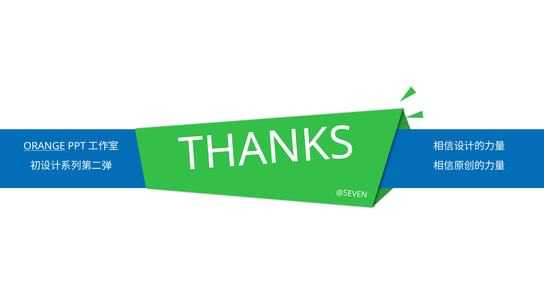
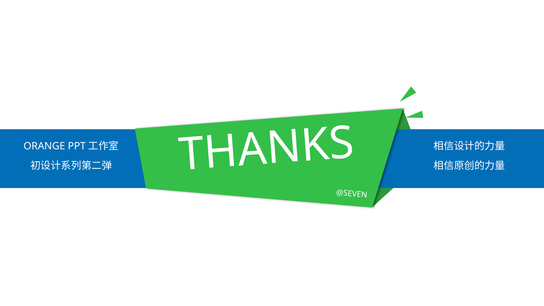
ORANGE underline: present -> none
